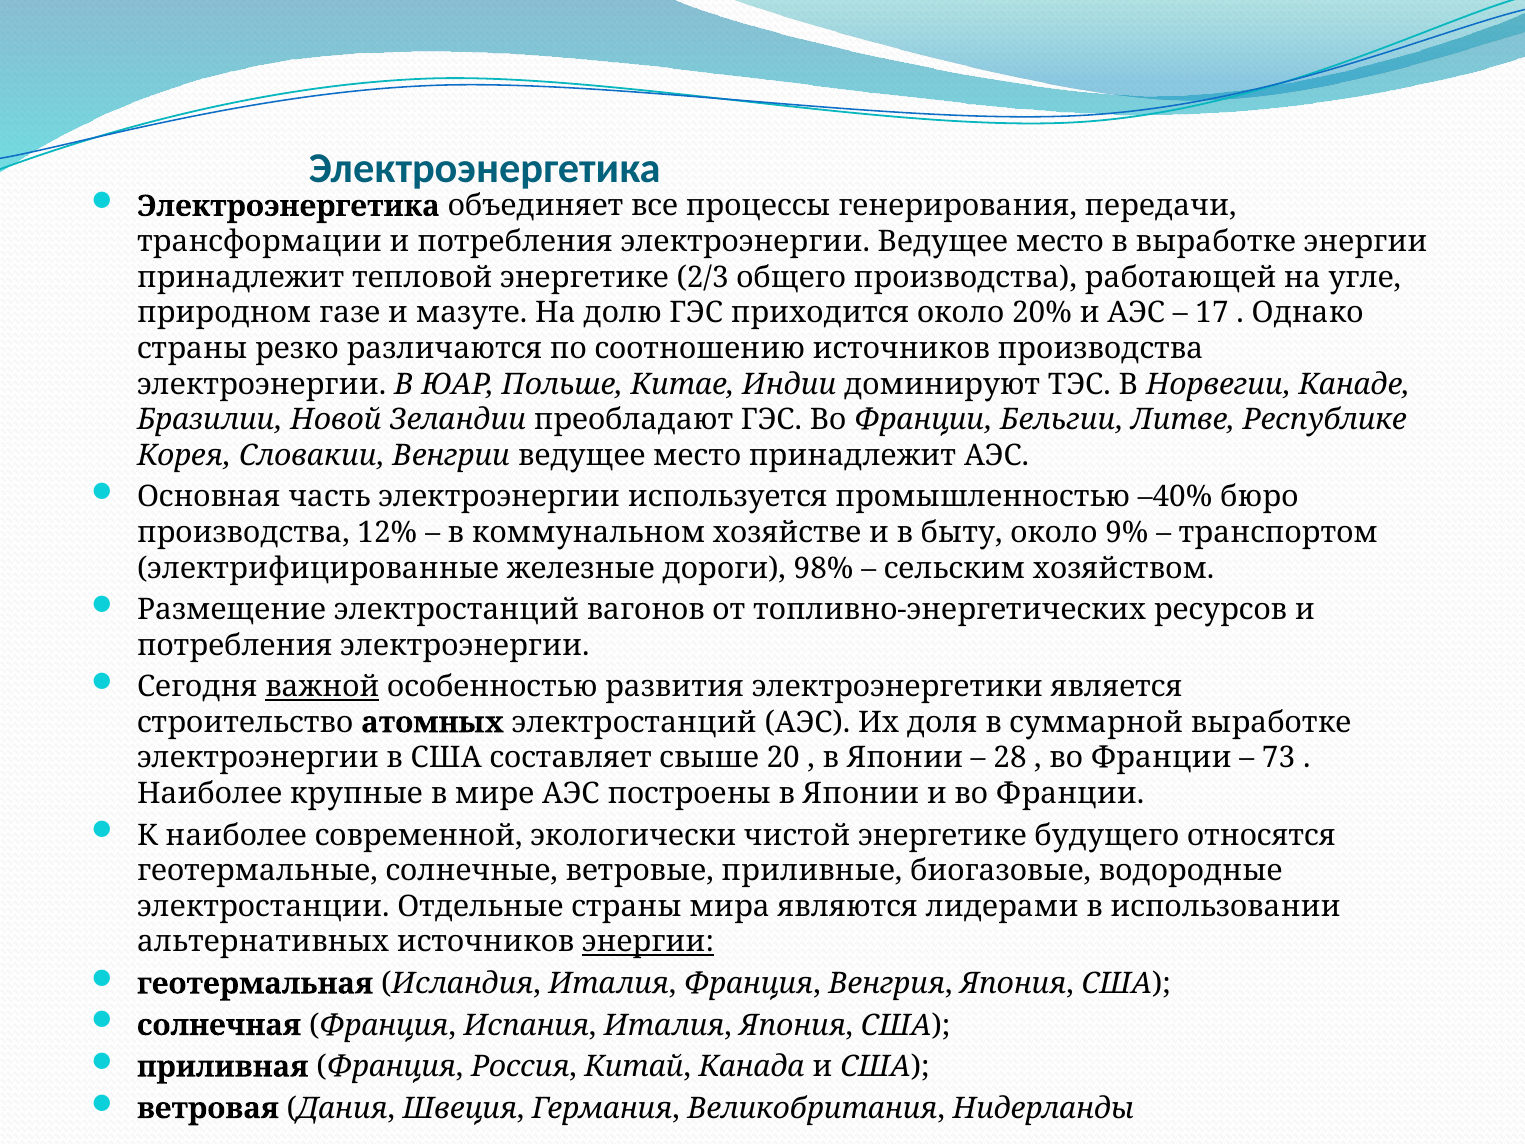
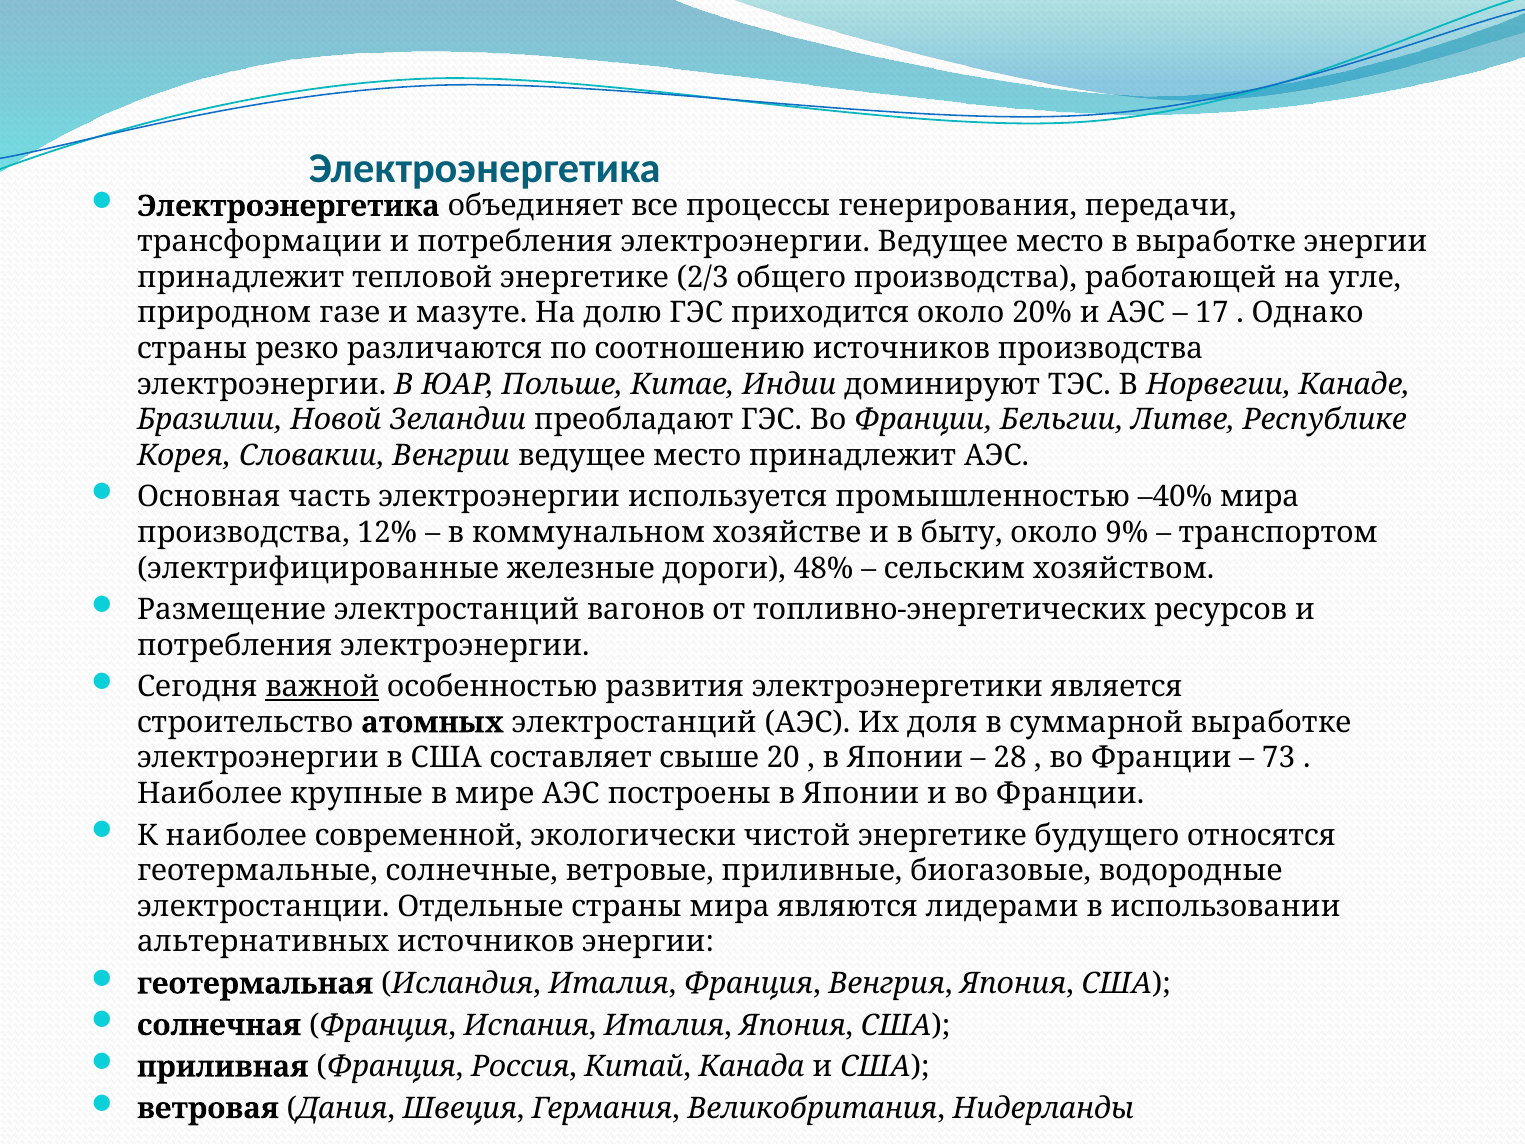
–40% бюро: бюро -> мира
98%: 98% -> 48%
энергии at (648, 942) underline: present -> none
